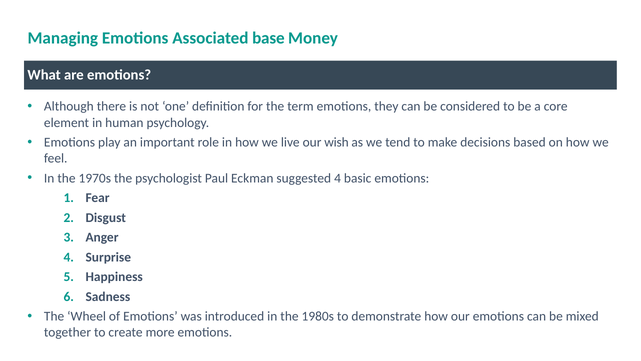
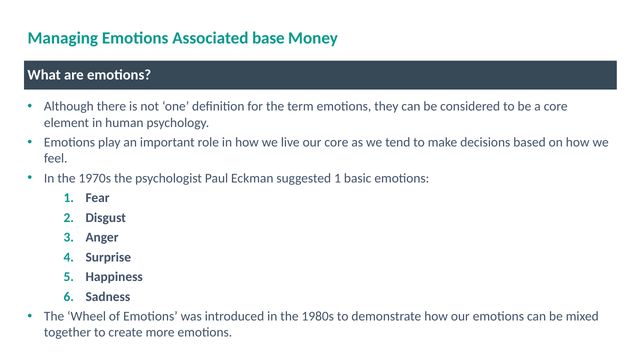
our wish: wish -> core
suggested 4: 4 -> 1
